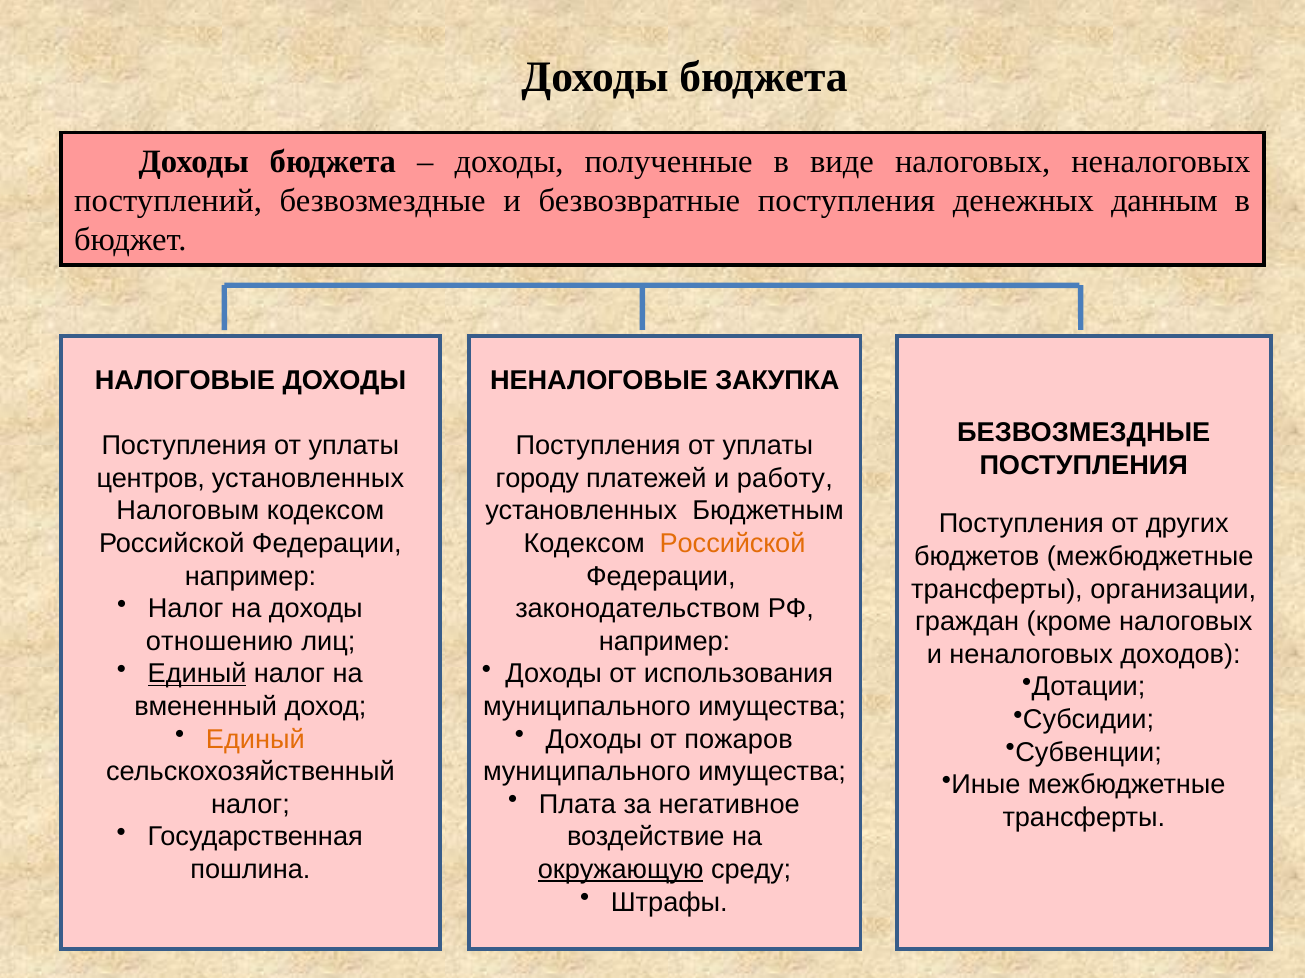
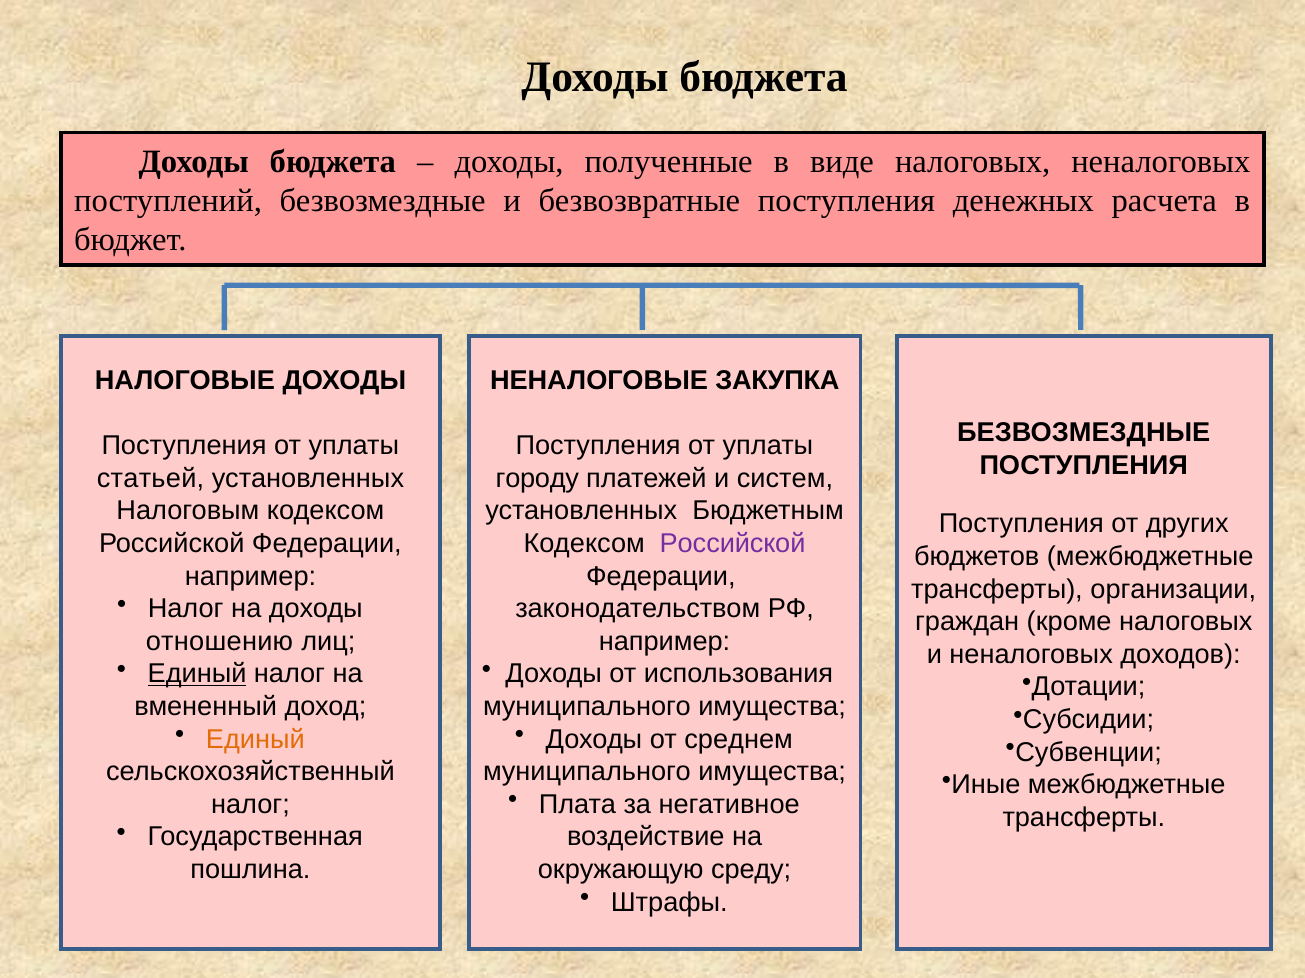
данным: данным -> расчета
центров: центров -> статьей
работу: работу -> систем
Российской at (733, 544) colour: orange -> purple
пожаров: пожаров -> среднем
окружающую underline: present -> none
